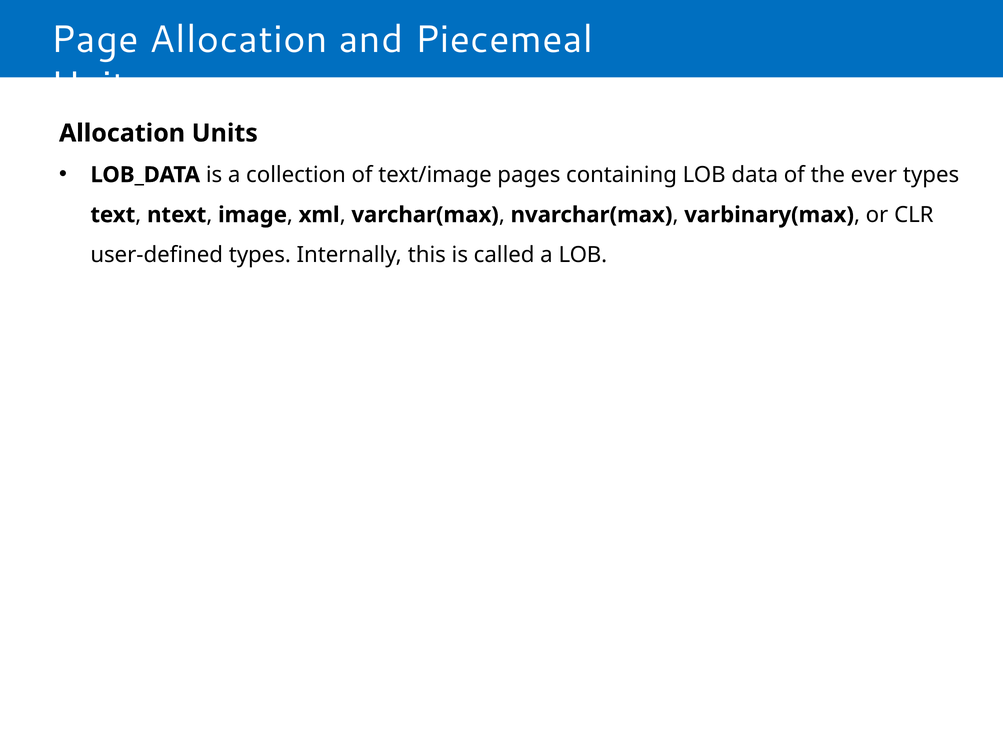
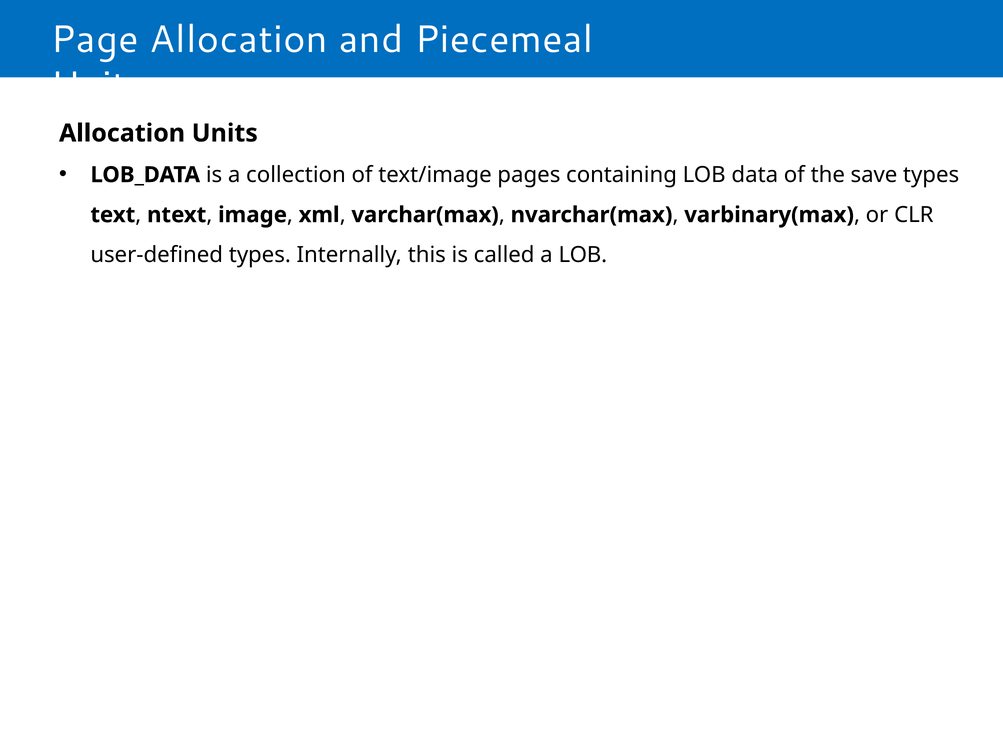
ever: ever -> save
